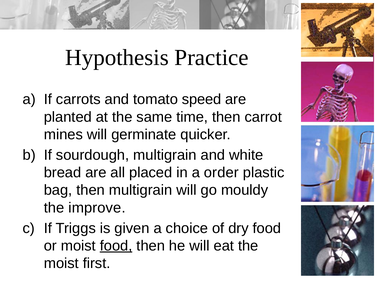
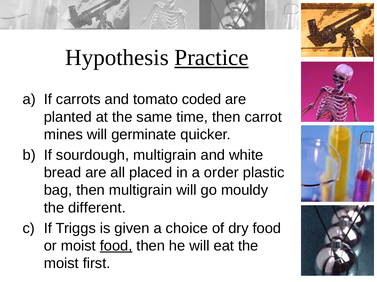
Practice underline: none -> present
speed: speed -> coded
improve: improve -> different
